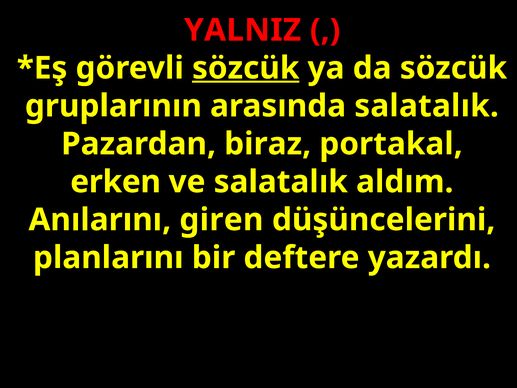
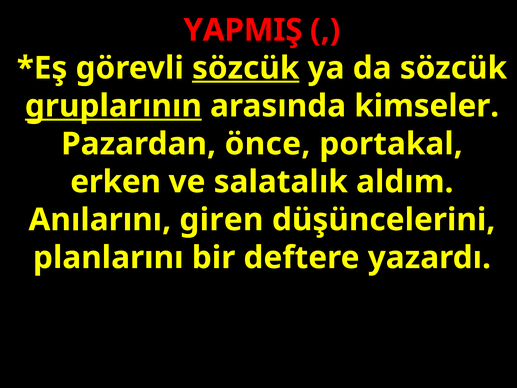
YALNIZ: YALNIZ -> YAPMIŞ
gruplarının underline: none -> present
arasında salatalık: salatalık -> kimseler
biraz: biraz -> önce
